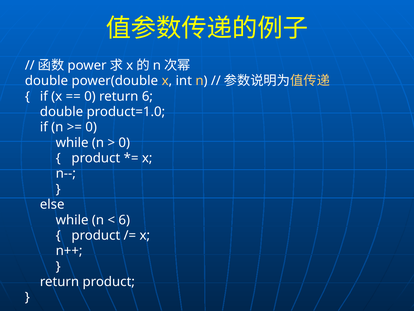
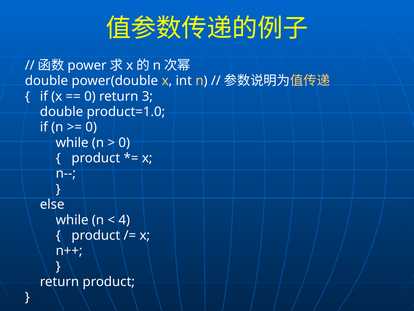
return 6: 6 -> 3
6 at (124, 220): 6 -> 4
